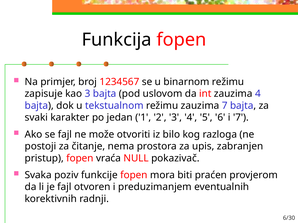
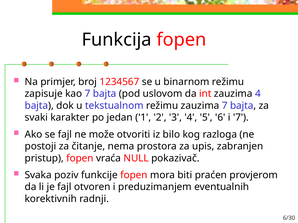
kao 3: 3 -> 7
